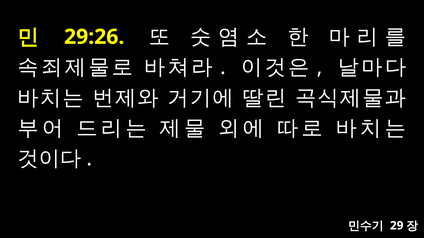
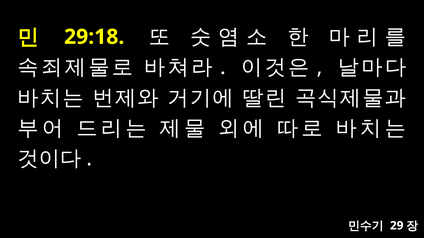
29:26: 29:26 -> 29:18
